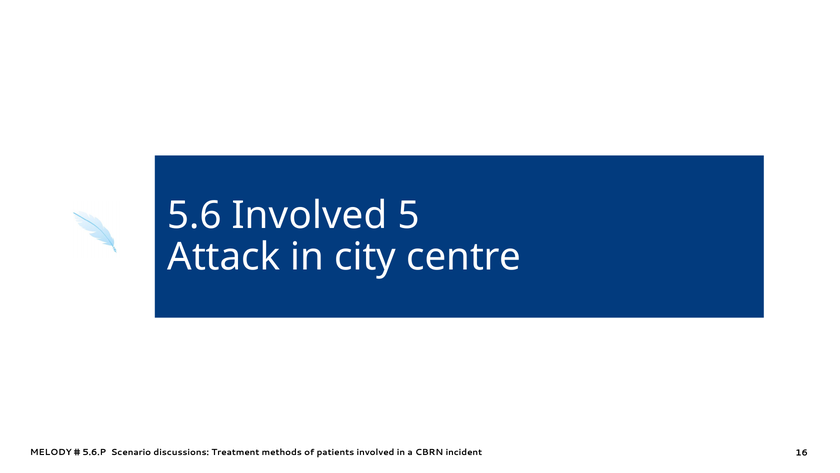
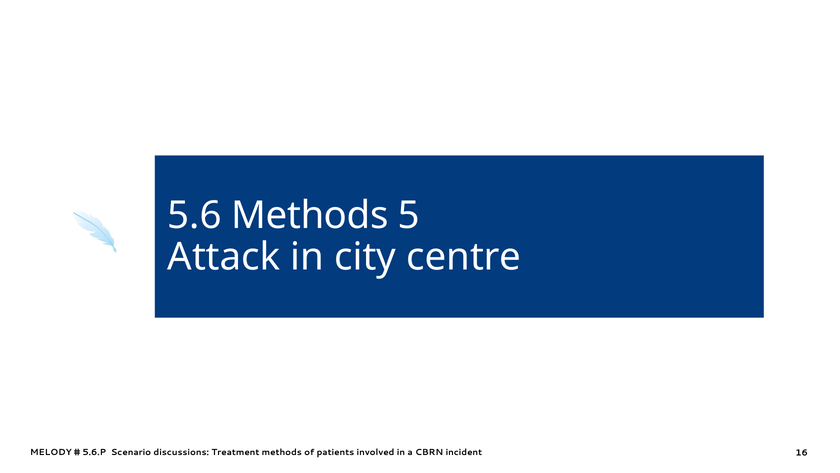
5.6 Involved: Involved -> Methods
